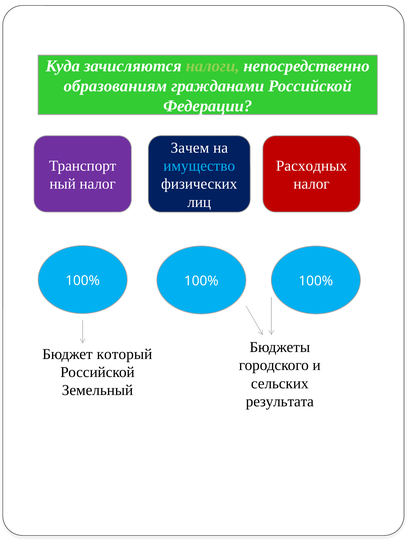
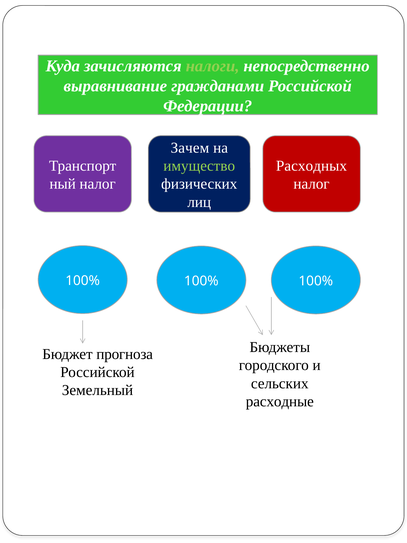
образованиям: образованиям -> выравнивание
имущество colour: light blue -> light green
который: который -> прогноза
результата: результата -> расходные
